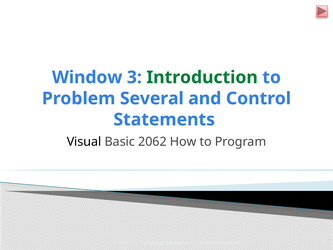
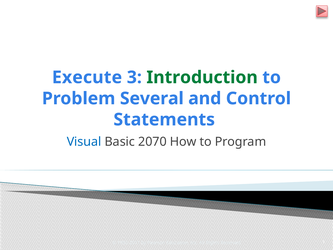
Window: Window -> Execute
Visual colour: black -> blue
2062: 2062 -> 2070
